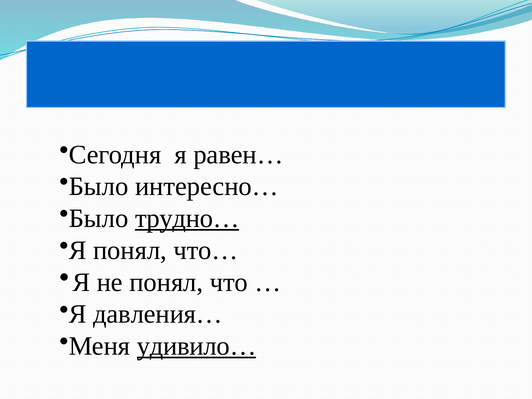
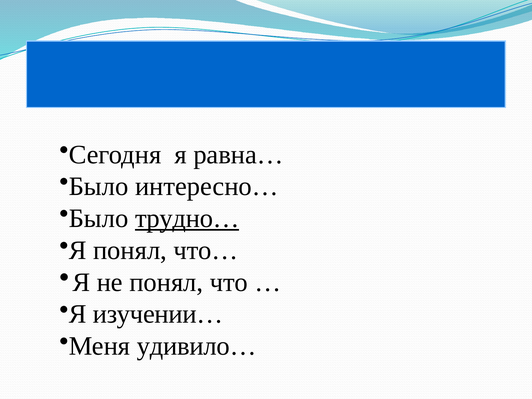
равен…: равен… -> равна…
давления…: давления… -> изучении…
удивило… underline: present -> none
